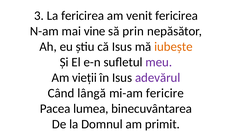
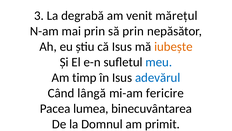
La fericirea: fericirea -> degrabă
venit fericirea: fericirea -> mărețul
mai vine: vine -> prin
meu colour: purple -> blue
vieții: vieții -> timp
adevărul colour: purple -> blue
